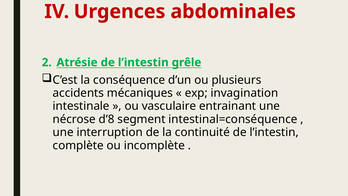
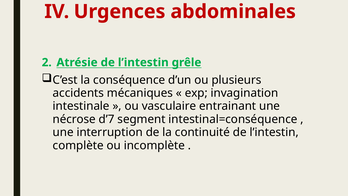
d’8: d’8 -> d’7
